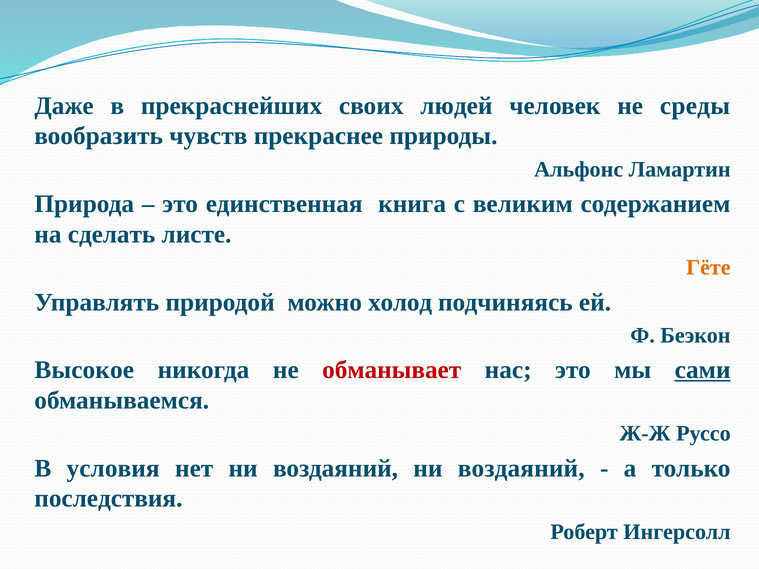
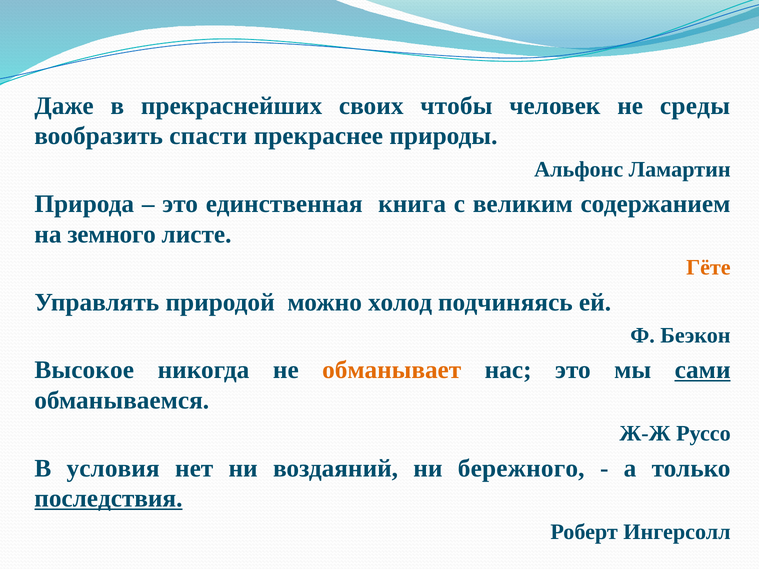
людей: людей -> чтобы
чувств: чувств -> спасти
сделать: сделать -> земного
обманывает colour: red -> orange
воздаяний ни воздаяний: воздаяний -> бережного
последствия underline: none -> present
